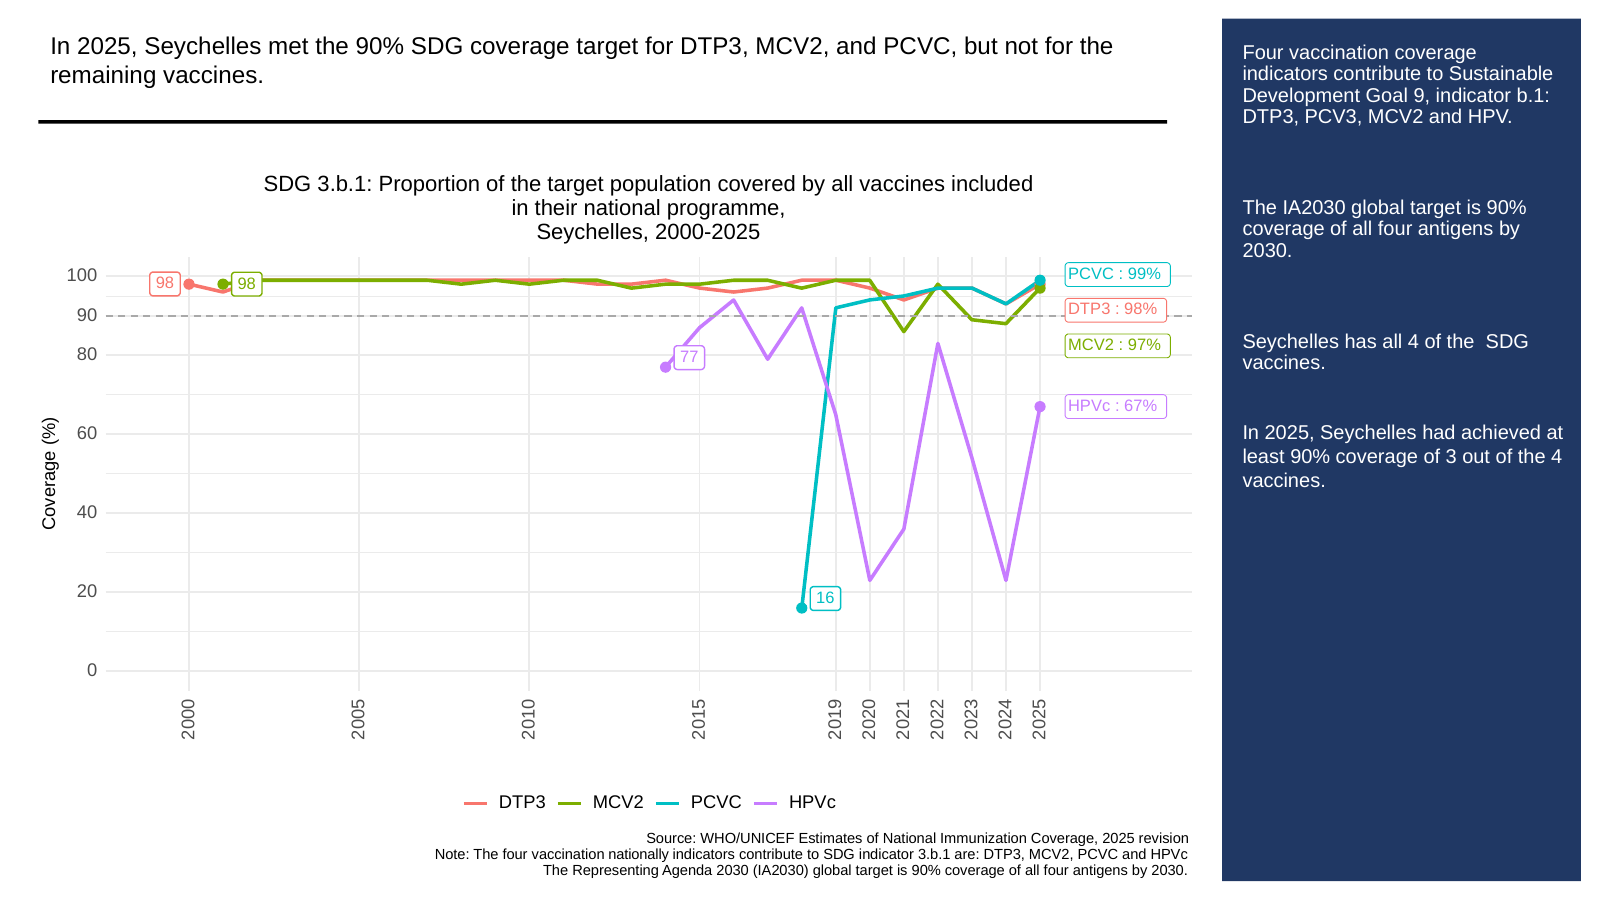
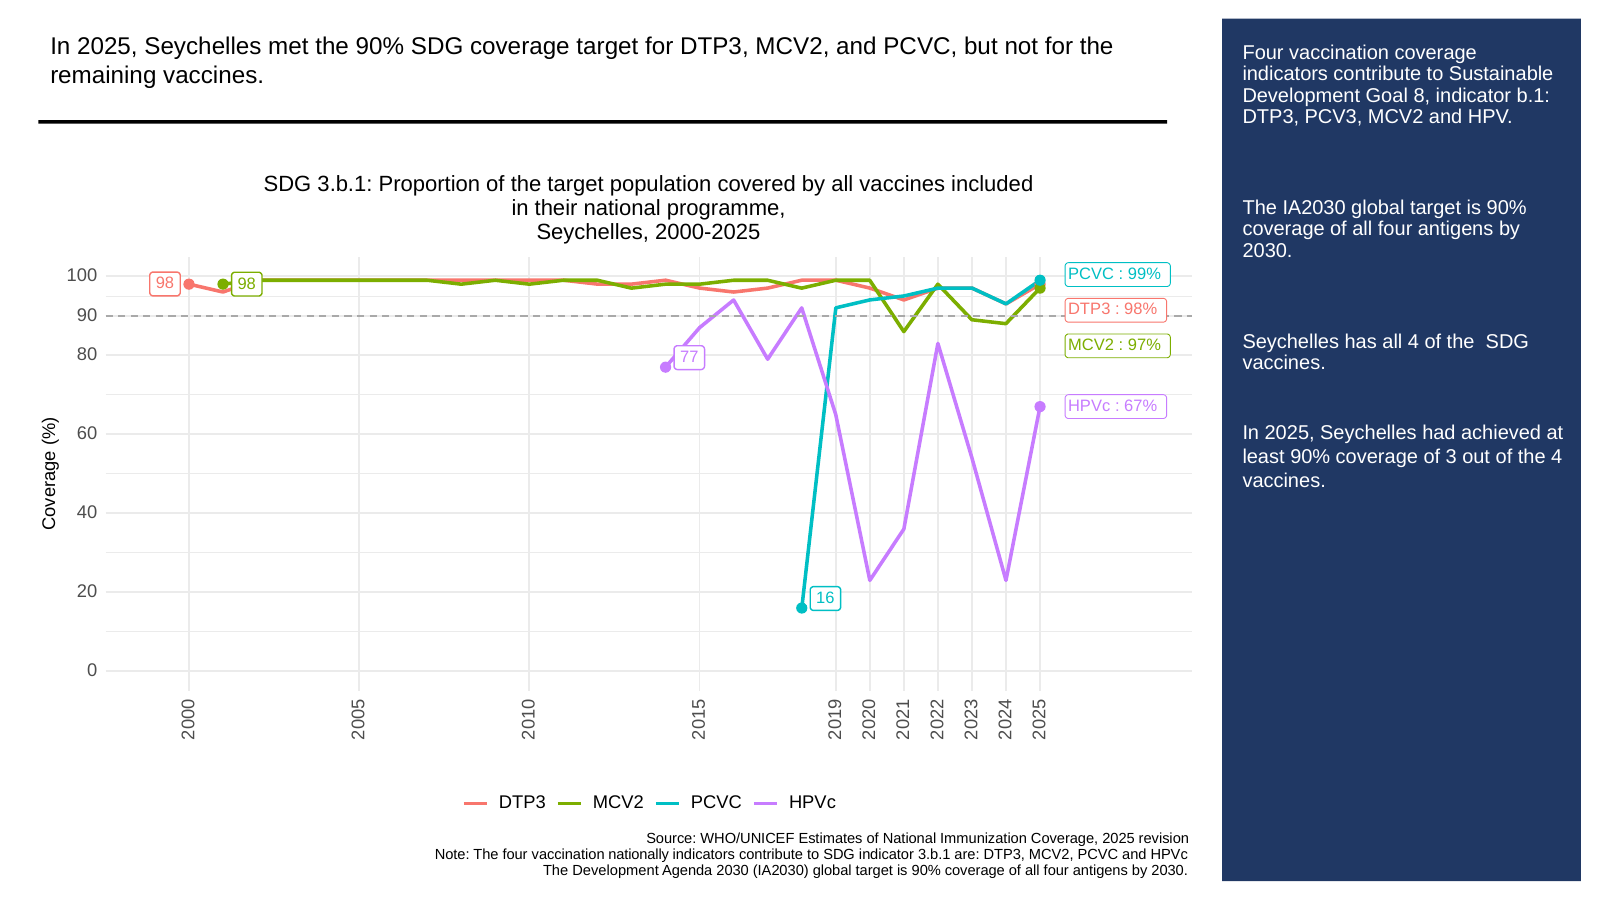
Goal 9: 9 -> 8
The Representing: Representing -> Development
